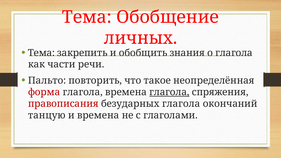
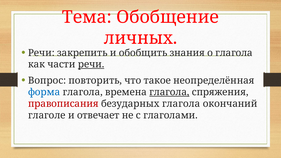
Тема at (41, 53): Тема -> Речи
речи at (91, 64) underline: none -> present
Пальто: Пальто -> Вопрос
форма colour: red -> blue
танцую: танцую -> глаголе
и времена: времена -> отвечает
